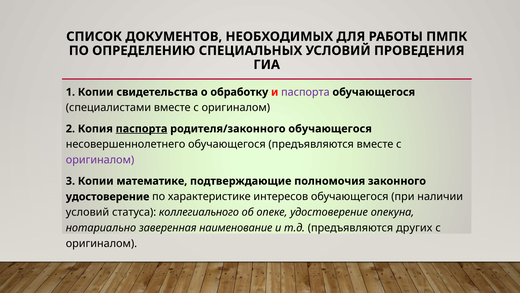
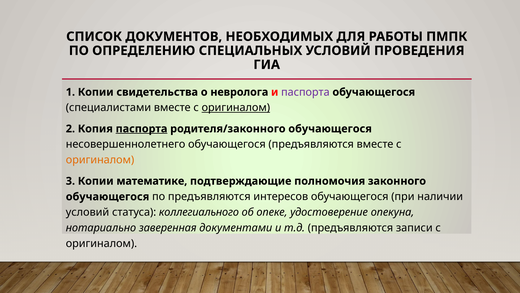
обработку: обработку -> невролога
оригиналом at (236, 108) underline: none -> present
оригиналом at (100, 160) colour: purple -> orange
удостоверение at (108, 196): удостоверение -> обучающегося
по характеристике: характеристике -> предъявляются
наименование: наименование -> документами
других: других -> записи
